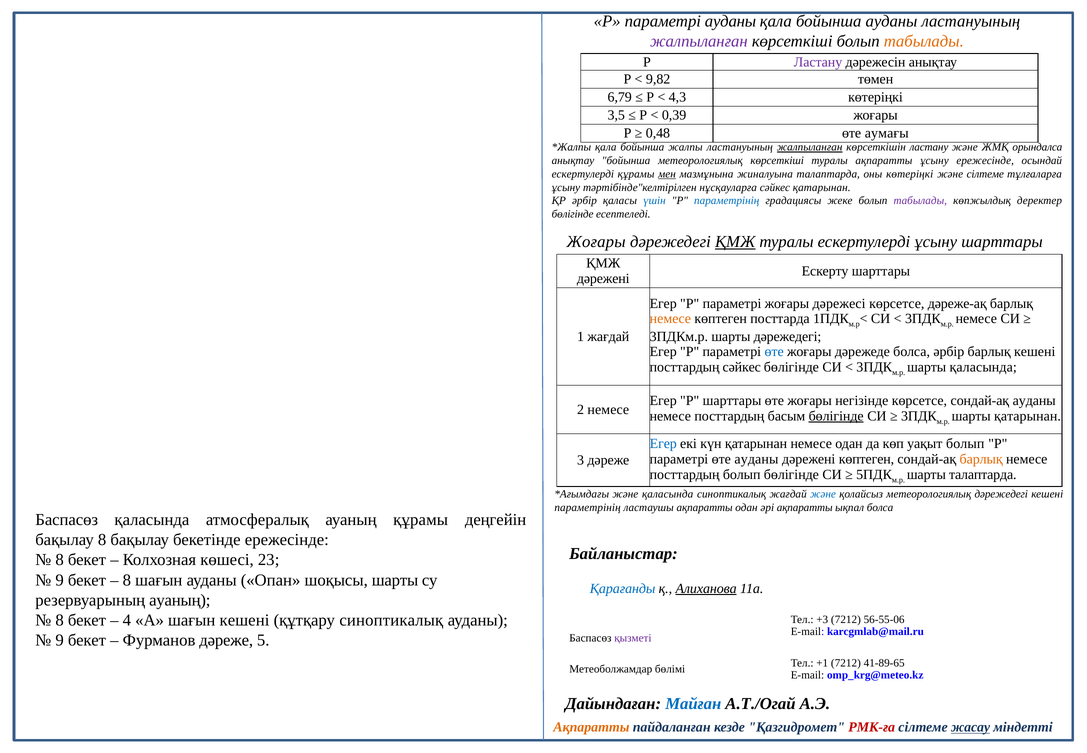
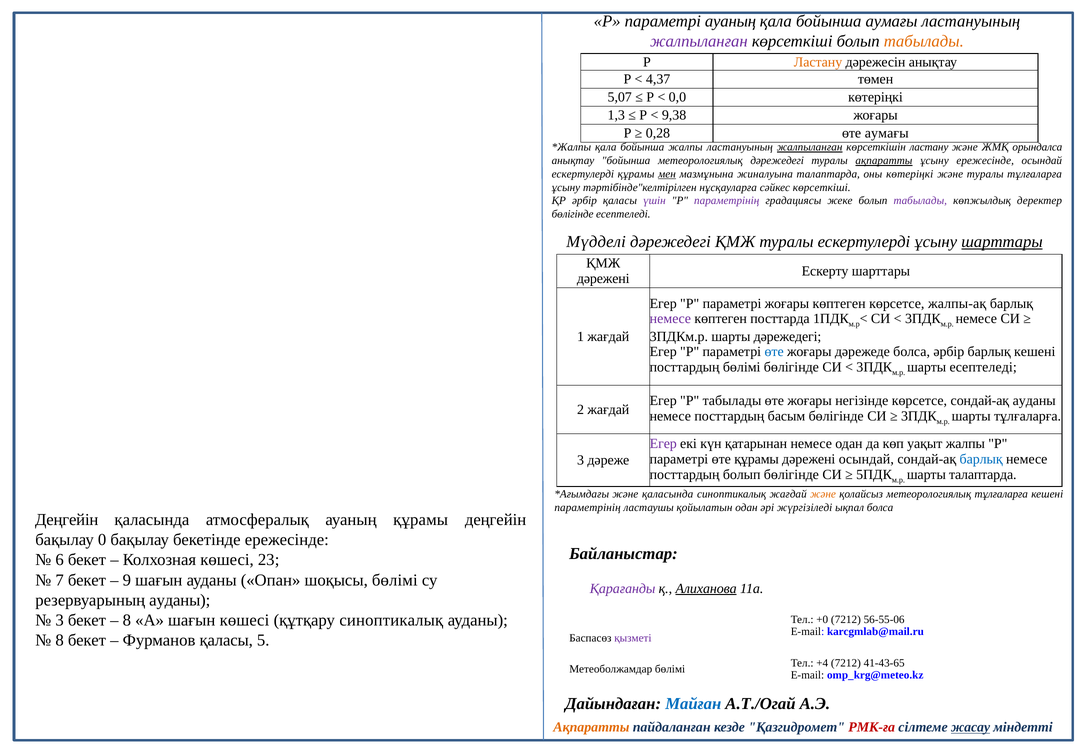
параметрі ауданы: ауданы -> ауаның
бойынша ауданы: ауданы -> аумағы
Ластану at (818, 62) colour: purple -> orange
9,82: 9,82 -> 4,37
6,79: 6,79 -> 5,07
4,3: 4,3 -> 0,0
3,5: 3,5 -> 1,3
0,39: 0,39 -> 9,38
0,48: 0,48 -> 0,28
метеорологиялық көрсеткіші: көрсеткіші -> дәрежедегі
ақпаратты at (884, 161) underline: none -> present
және сілтеме: сілтеме -> туралы
сәйкес қатарынан: қатарынан -> көрсеткіші
үшін colour: blue -> purple
параметрінің at (727, 201) colour: blue -> purple
Жоғары at (596, 242): Жоғары -> Мүдделі
ҚМЖ at (735, 242) underline: present -> none
шарттары at (1002, 242) underline: none -> present
жоғары дәрежесі: дәрежесі -> көптеген
дәреже-ақ: дәреже-ақ -> жалпы-ақ
немесе at (670, 319) colour: orange -> purple
посттардың сәйкес: сәйкес -> бөлімі
шарты қаласында: қаласында -> есептеледі
Р шарттары: шарттары -> табылады
2 немесе: немесе -> жағдай
бөлігінде at (836, 416) underline: present -> none
шарты қатарынан: қатарынан -> тұлғаларға
Егер at (663, 443) colour: blue -> purple
уақыт болып: болып -> жалпы
өте ауданы: ауданы -> құрамы
дәрежені көптеген: көптеген -> осындай
барлық at (981, 459) colour: orange -> blue
және at (823, 494) colour: blue -> orange
метеорологиялық дәрежедегі: дәрежедегі -> тұлғаларға
ластаушы ақпаратты: ақпаратты -> қойылатын
әрі ақпаратты: ақпаратты -> жүргізіледі
Баспасөз at (67, 519): Баспасөз -> Деңгейін
бақылау 8: 8 -> 0
8 at (60, 560): 8 -> 6
9 at (60, 580): 9 -> 7
8 at (127, 580): 8 -> 9
шоқысы шарты: шарты -> бөлімі
Қарағанды colour: blue -> purple
резервуарының ауаның: ауаның -> ауданы
8 at (60, 620): 8 -> 3
4 at (127, 620): 4 -> 8
шағын кешені: кешені -> көшесі
+3: +3 -> +0
9 at (60, 640): 9 -> 8
Фурманов дәреже: дәреже -> қаласы
+1: +1 -> +4
41-89-65: 41-89-65 -> 41-43-65
